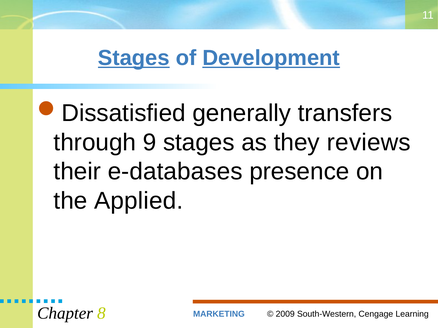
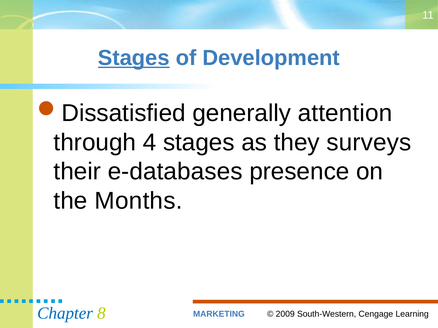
Development underline: present -> none
transfers: transfers -> attention
9: 9 -> 4
reviews: reviews -> surveys
Applied: Applied -> Months
Chapter colour: black -> blue
